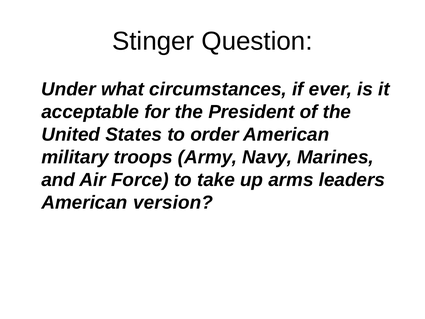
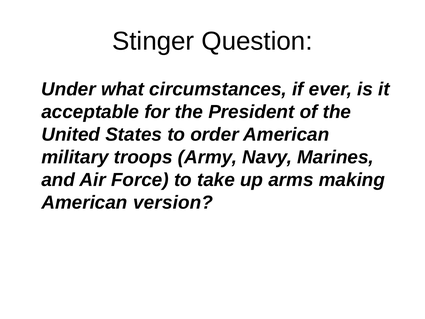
leaders: leaders -> making
